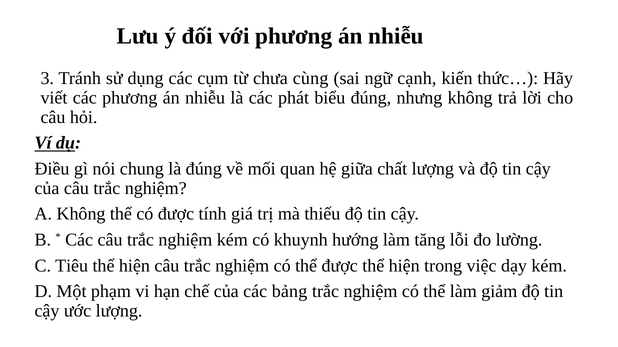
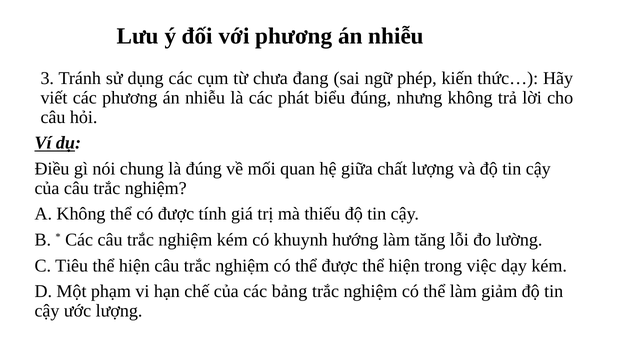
cùng: cùng -> đang
cạnh: cạnh -> phép
